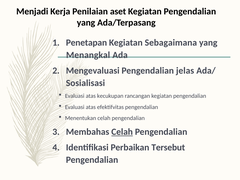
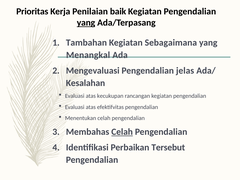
Menjadi: Menjadi -> Prioritas
aset: aset -> baik
yang at (86, 23) underline: none -> present
Penetapan: Penetapan -> Tambahan
Sosialisasi: Sosialisasi -> Kesalahan
